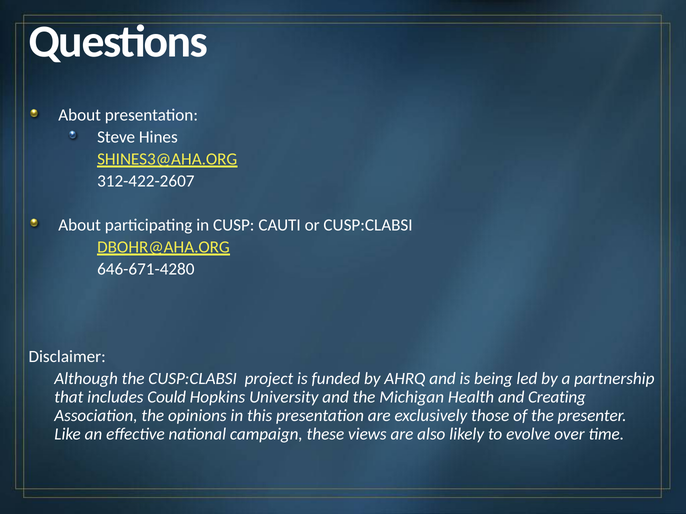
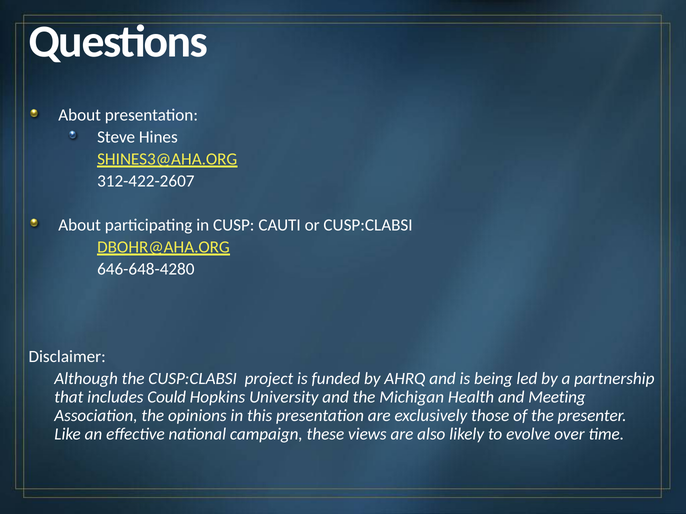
646-671-4280: 646-671-4280 -> 646-648-4280
Creating: Creating -> Meeting
